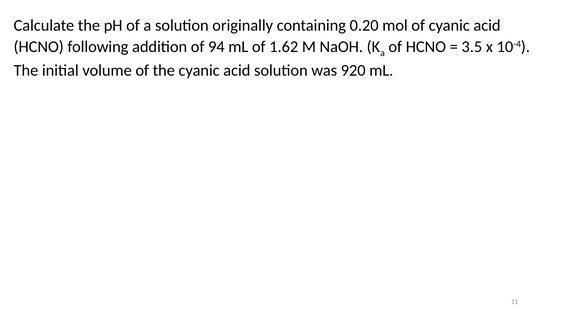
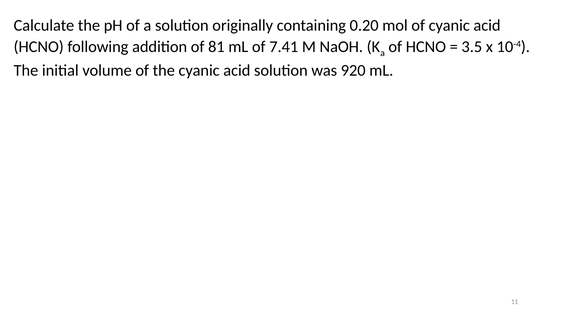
94: 94 -> 81
1.62: 1.62 -> 7.41
